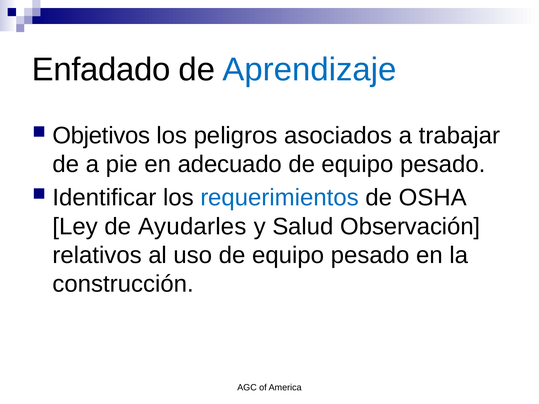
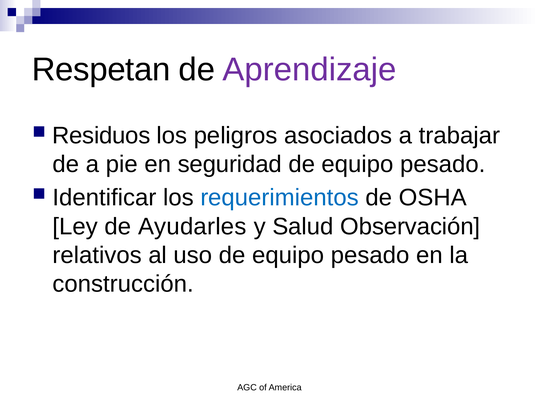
Enfadado: Enfadado -> Respetan
Aprendizaje colour: blue -> purple
Objetivos: Objetivos -> Residuos
adecuado: adecuado -> seguridad
